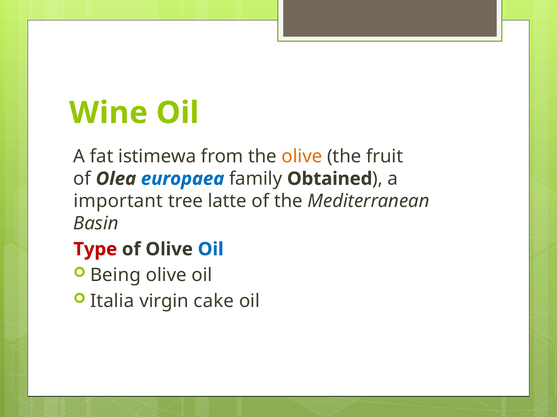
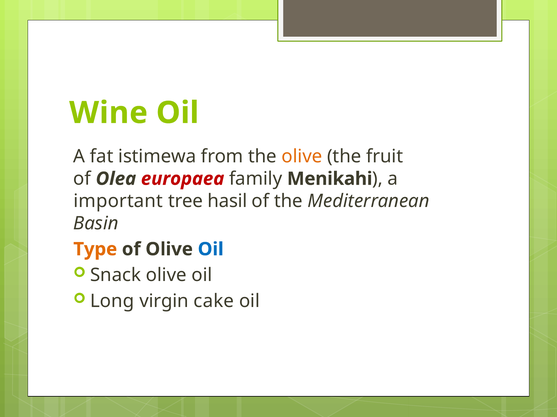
europaea colour: blue -> red
Obtained: Obtained -> Menikahi
latte: latte -> hasil
Type colour: red -> orange
Being: Being -> Snack
Italia: Italia -> Long
